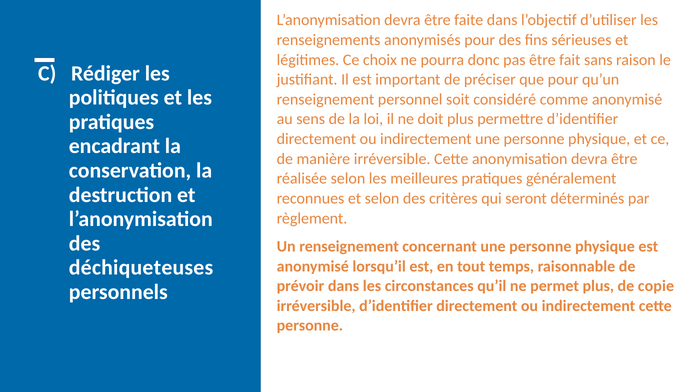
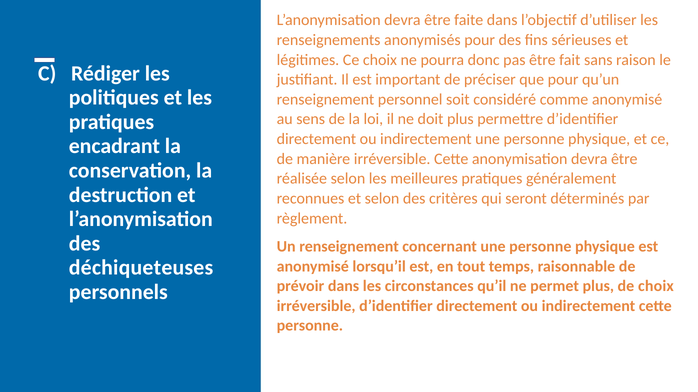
de copie: copie -> choix
